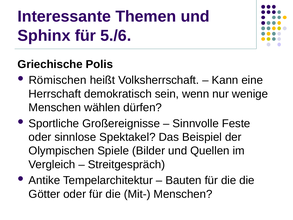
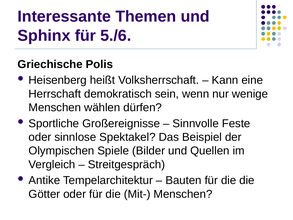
Römischen: Römischen -> Heisenberg
